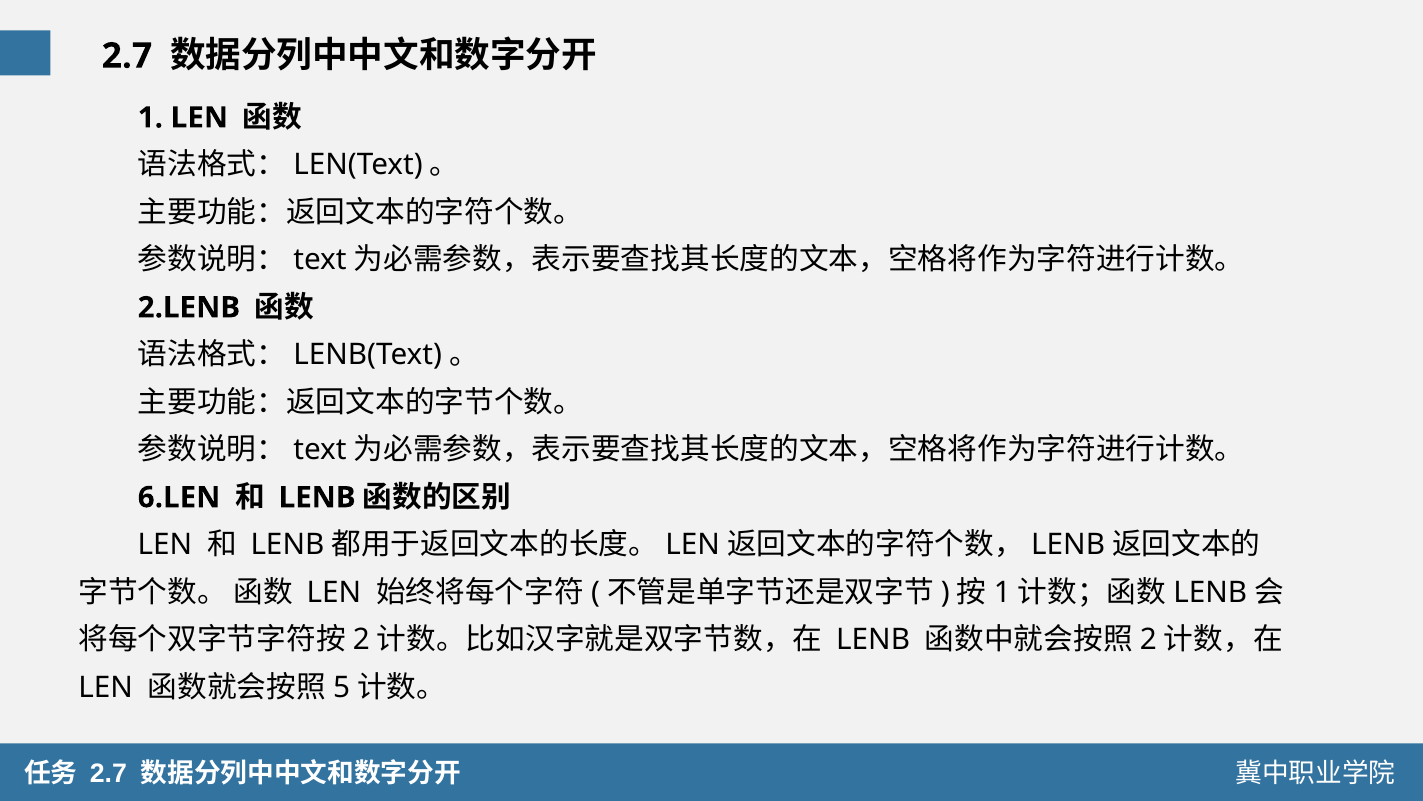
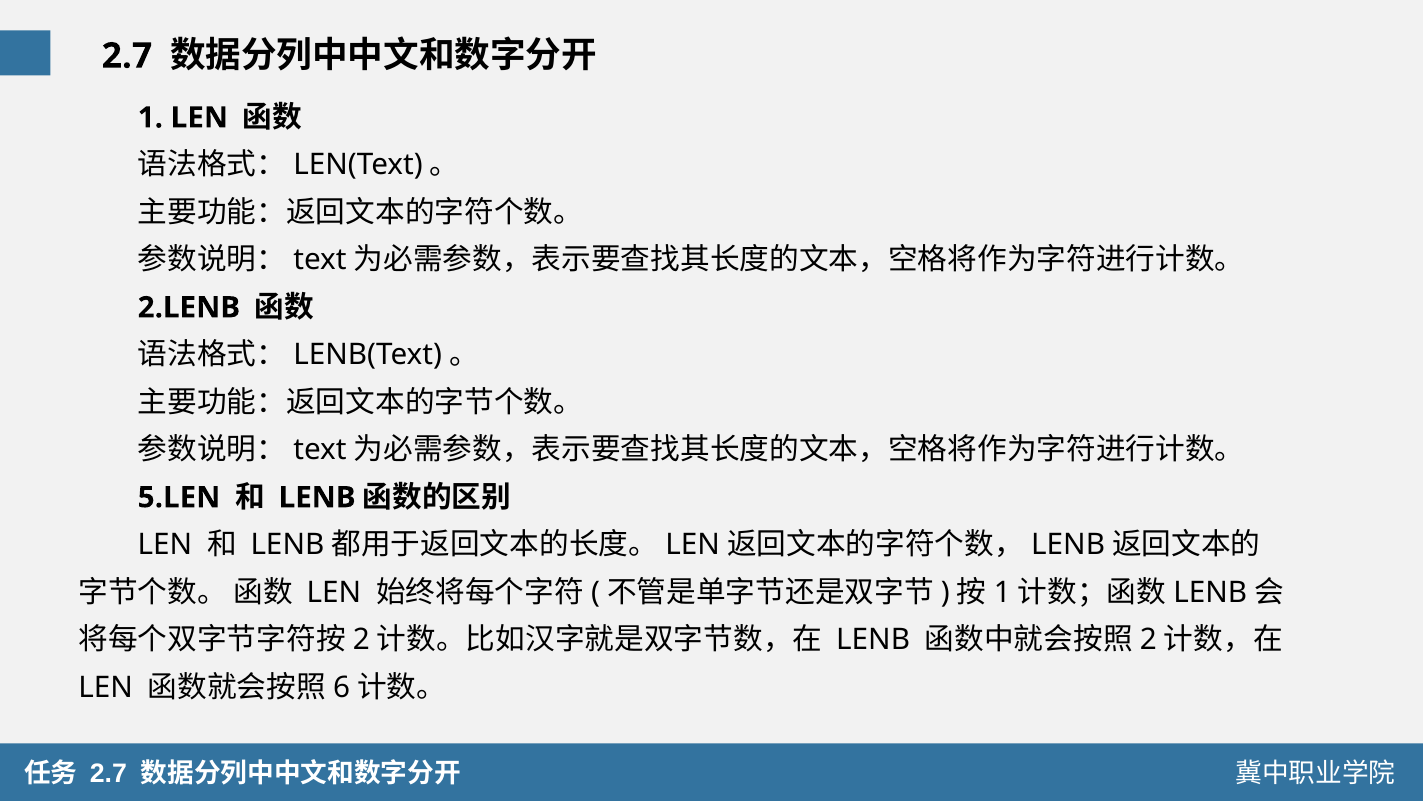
6.LEN: 6.LEN -> 5.LEN
5: 5 -> 6
